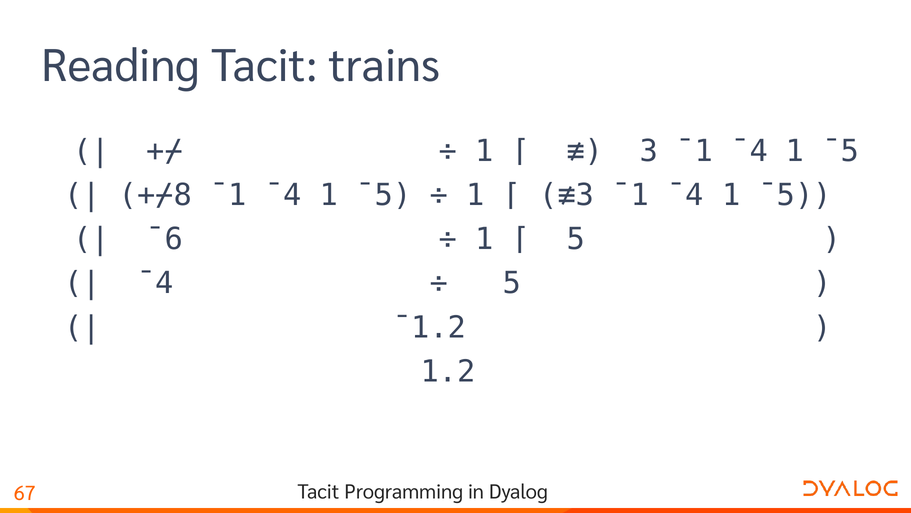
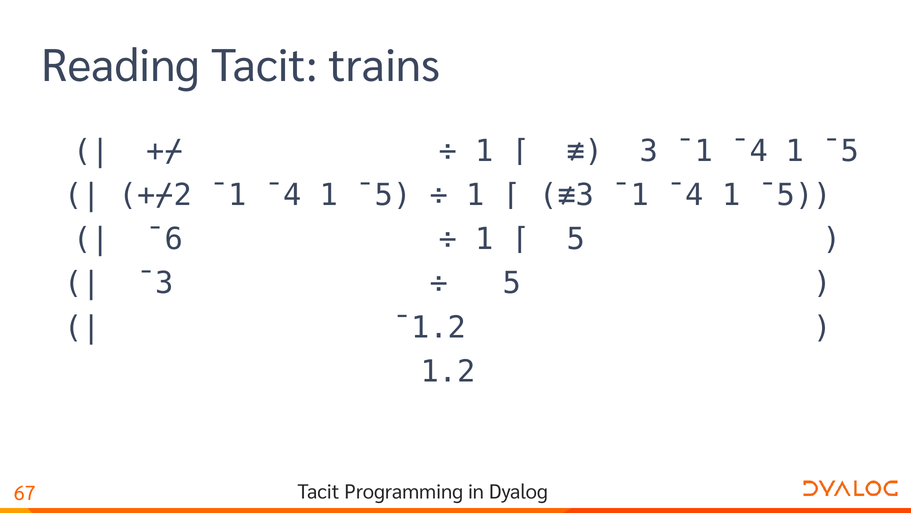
+⌿8: +⌿8 -> +⌿2
¯4 at (155, 283): ¯4 -> ¯3
